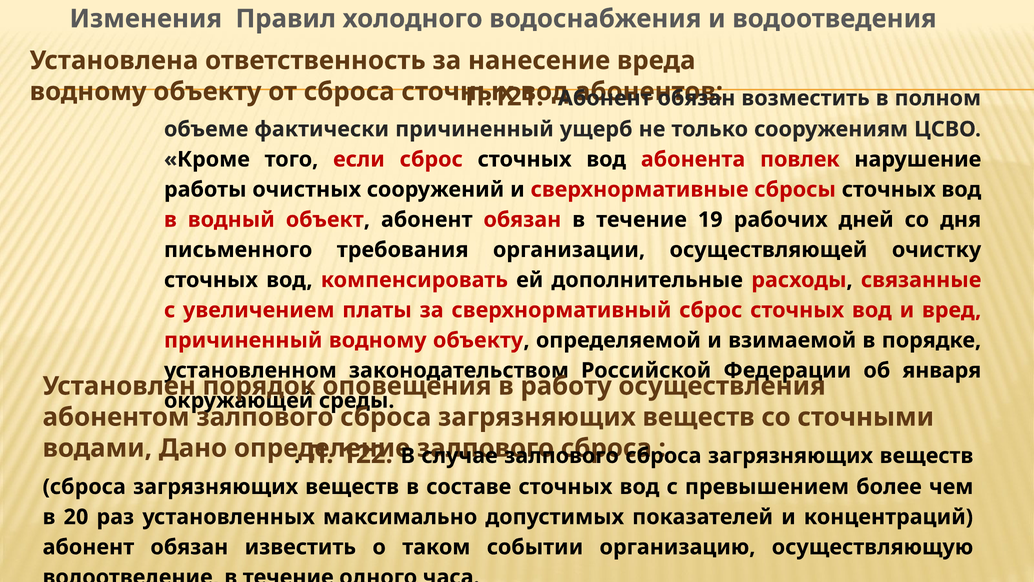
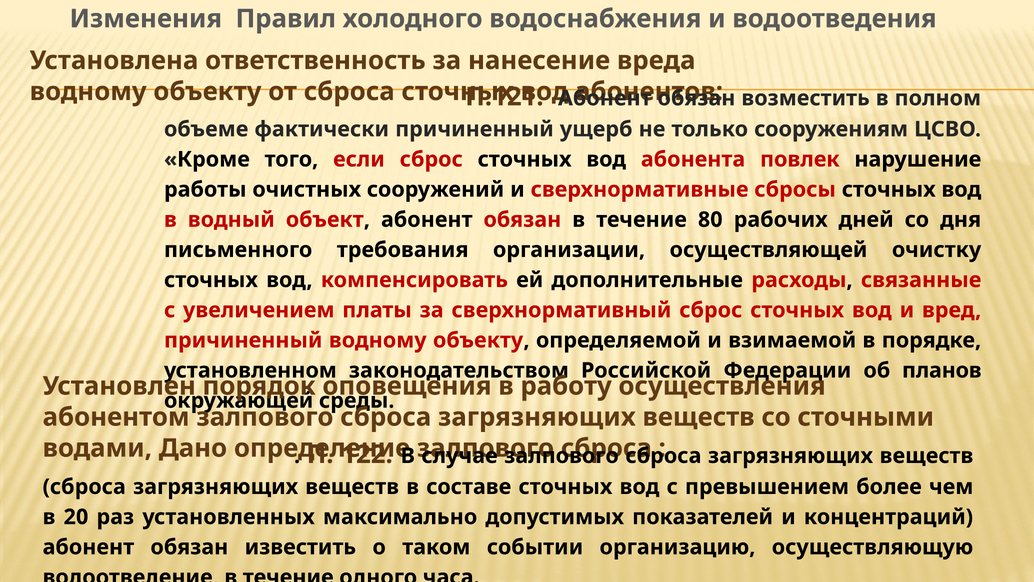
19: 19 -> 80
января: января -> планов
